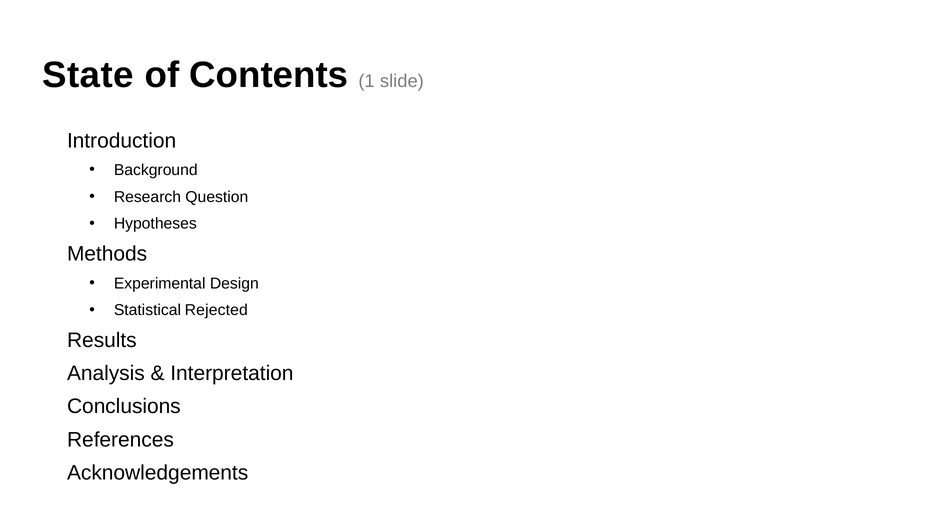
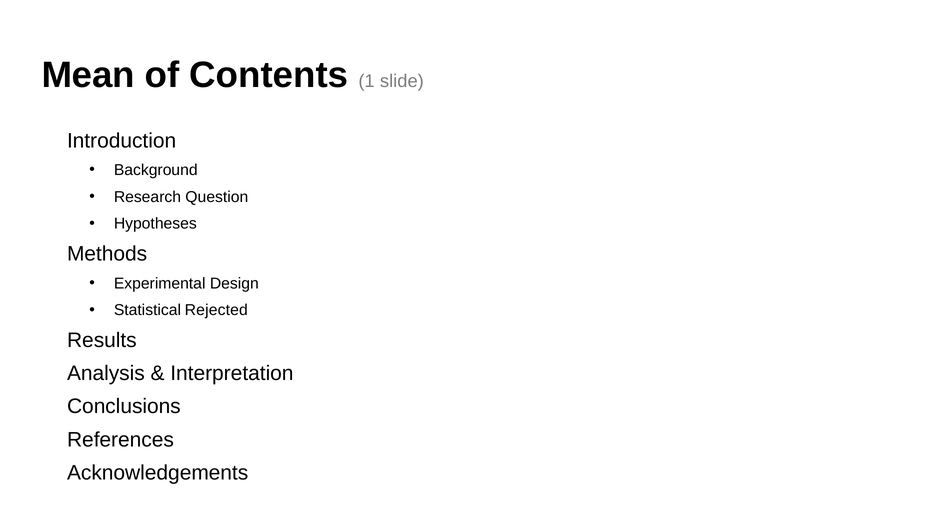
State: State -> Mean
